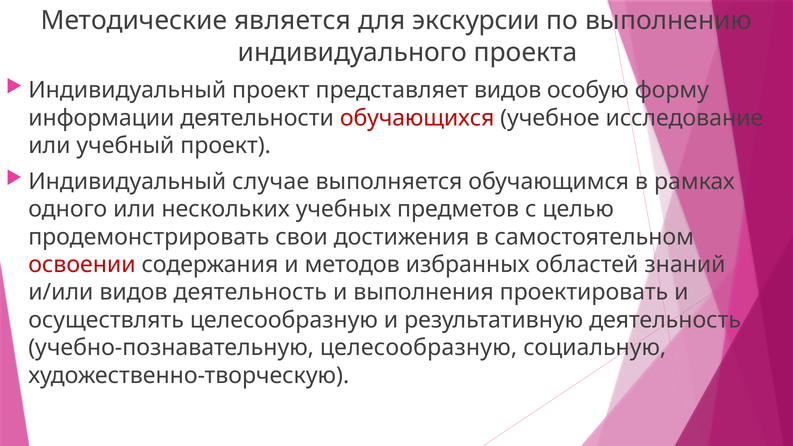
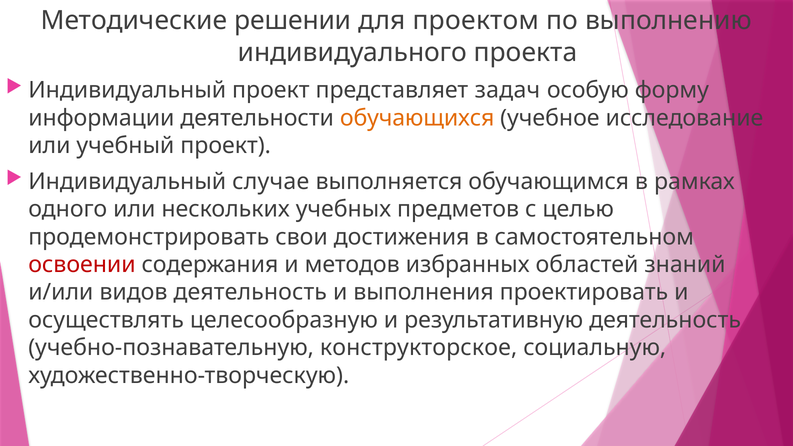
является: является -> решении
экскурсии: экскурсии -> проектом
представляет видов: видов -> задач
обучающихся colour: red -> orange
учебно-познавательную целесообразную: целесообразную -> конструкторское
